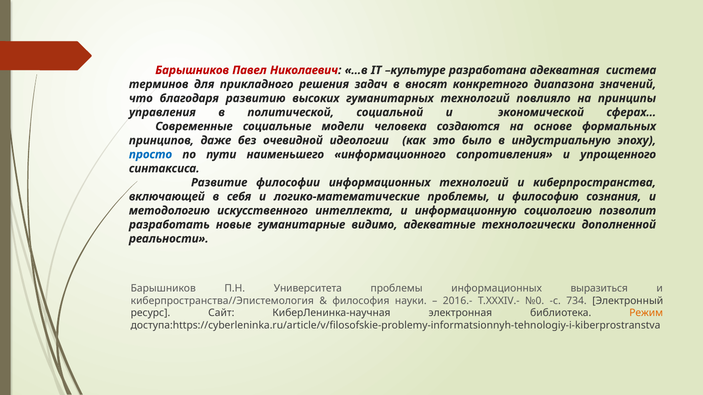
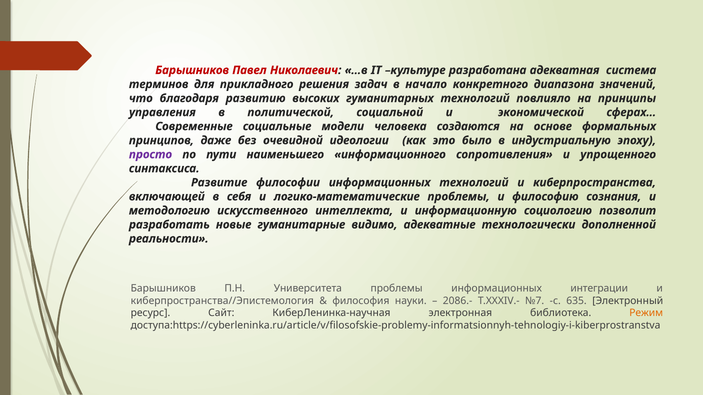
вносят: вносят -> начало
просто colour: blue -> purple
выразиться: выразиться -> интеграции
2016.-: 2016.- -> 2086.-
№0: №0 -> №7
734: 734 -> 635
